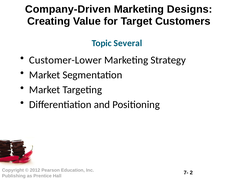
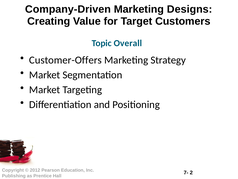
Several: Several -> Overall
Customer-Lower: Customer-Lower -> Customer-Offers
